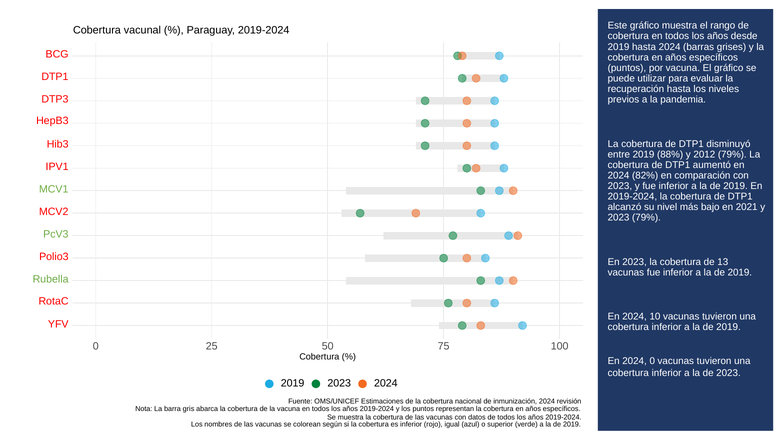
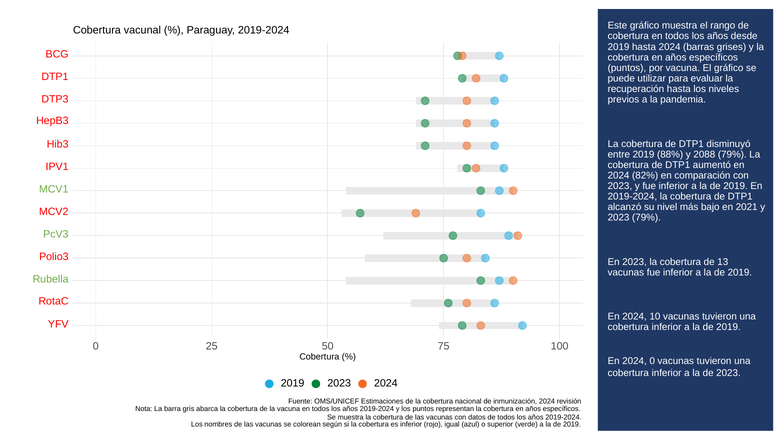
2012: 2012 -> 2088
